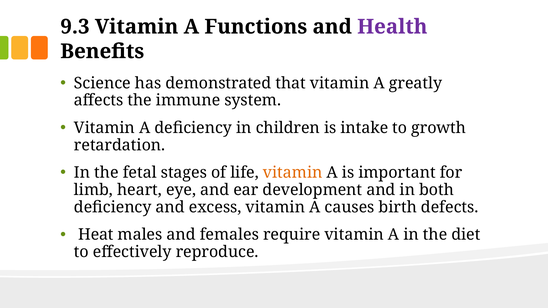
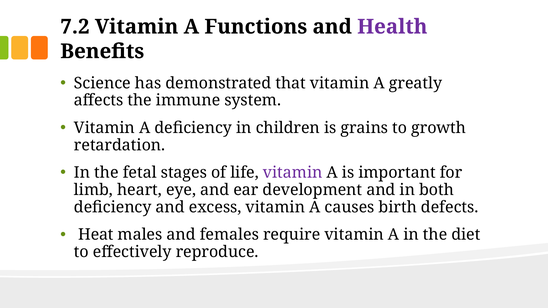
9.3: 9.3 -> 7.2
intake: intake -> grains
vitamin at (293, 173) colour: orange -> purple
